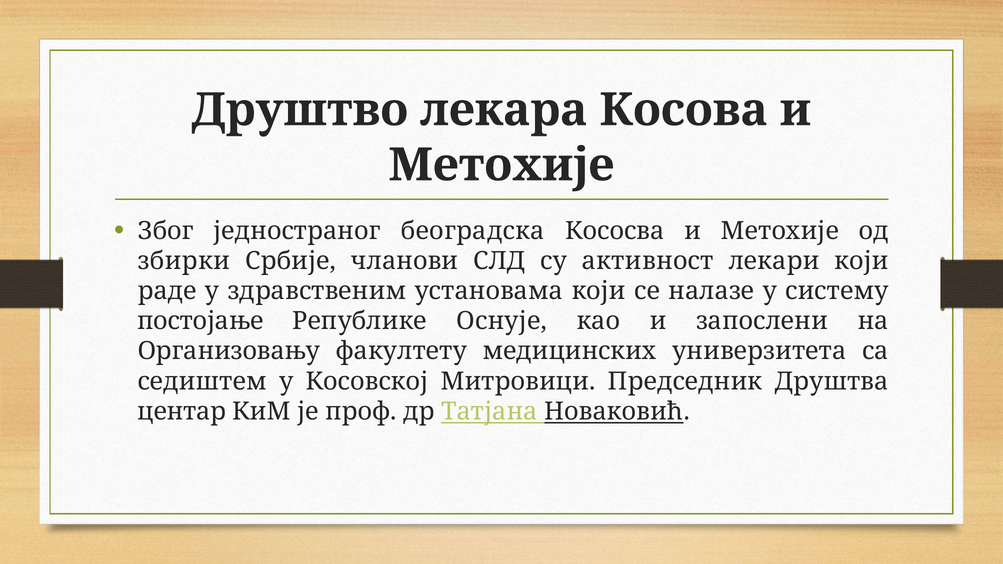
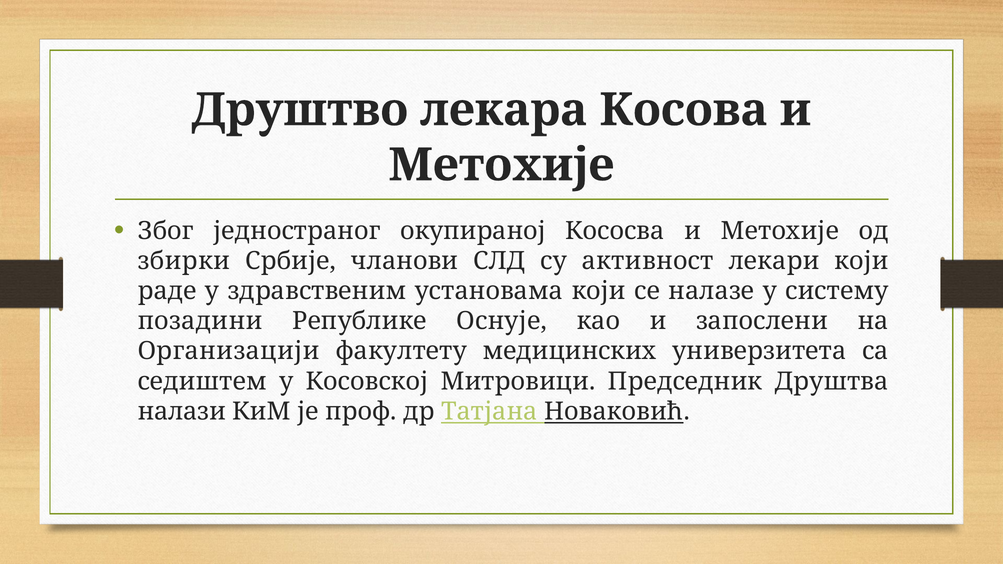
београдска: београдска -> окупираној
постојање: постојање -> позадини
Организовању: Организовању -> Организацији
центар: центар -> налази
